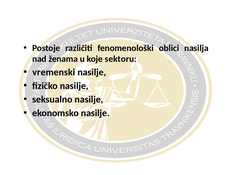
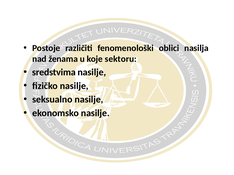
vremenski: vremenski -> sredstvima
